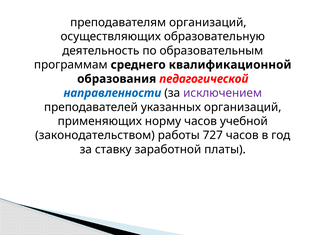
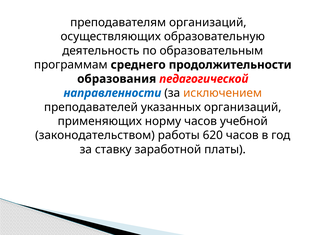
квалификационной: квалификационной -> продолжительности
исключением colour: purple -> orange
727: 727 -> 620
